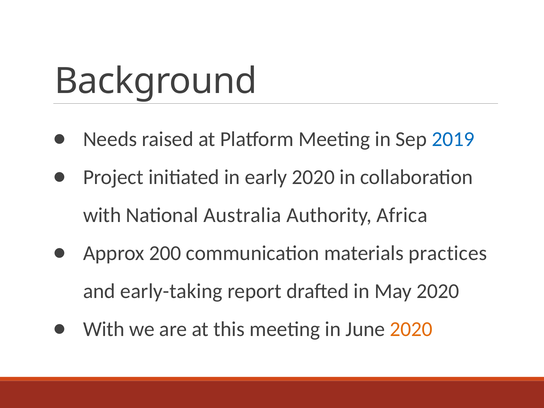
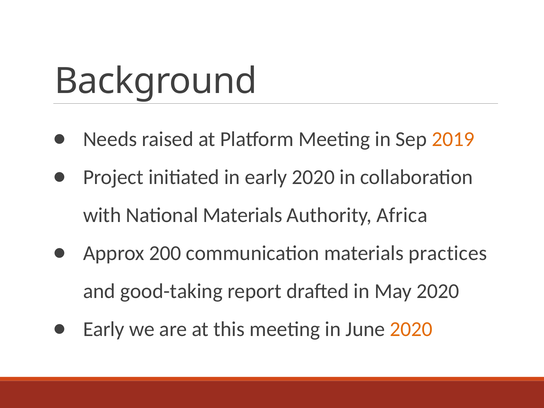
2019 colour: blue -> orange
National Australia: Australia -> Materials
early-taking: early-taking -> good-taking
With at (104, 329): With -> Early
